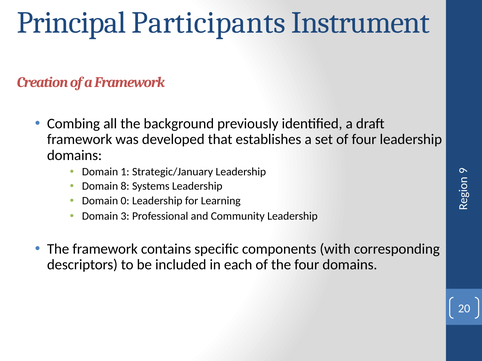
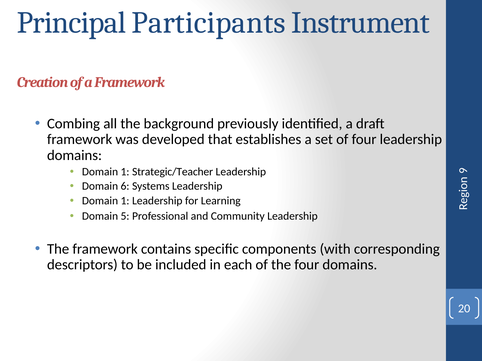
Strategic/January: Strategic/January -> Strategic/Teacher
8: 8 -> 6
0 at (125, 201): 0 -> 1
3: 3 -> 5
